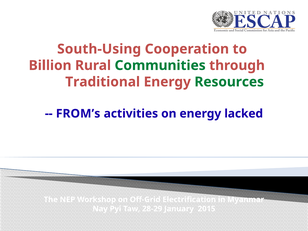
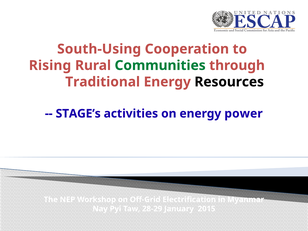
Billion: Billion -> Rising
Resources colour: green -> black
FROM’s: FROM’s -> STAGE’s
lacked: lacked -> power
